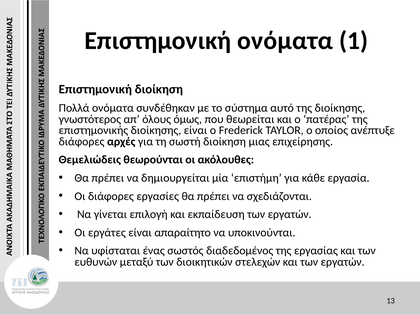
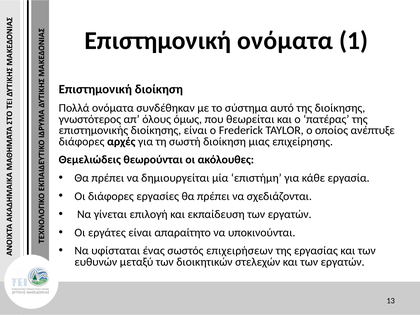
διαδεδομένος: διαδεδομένος -> επιχειρήσεων
